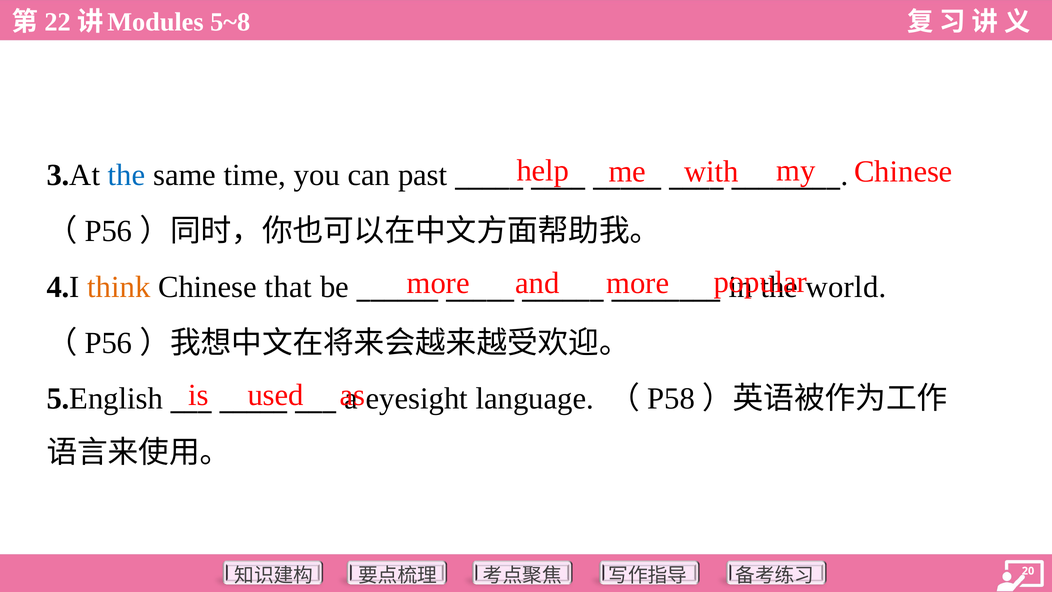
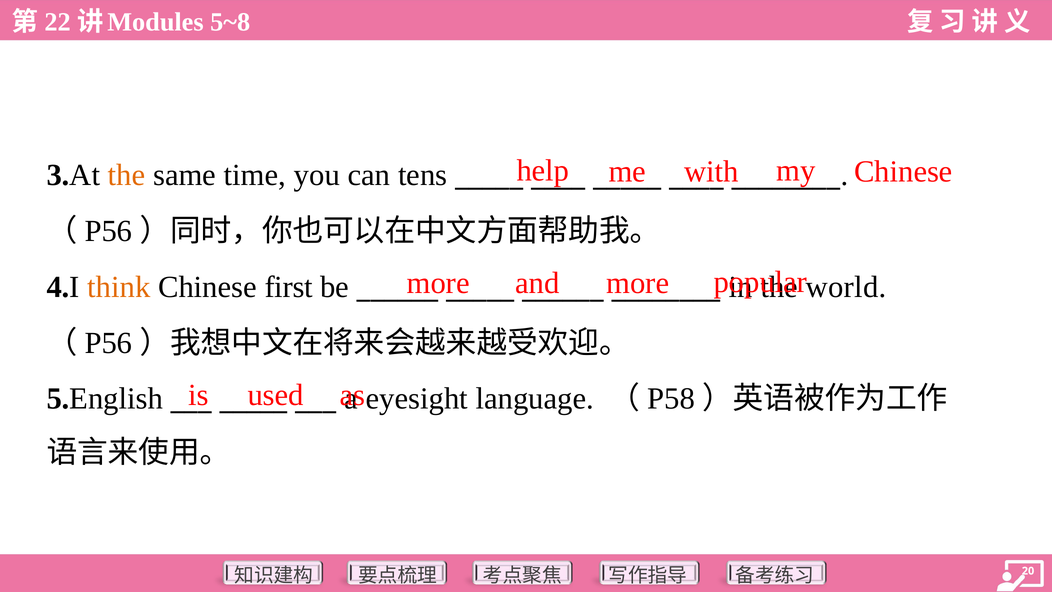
the at (127, 175) colour: blue -> orange
past: past -> tens
that: that -> first
